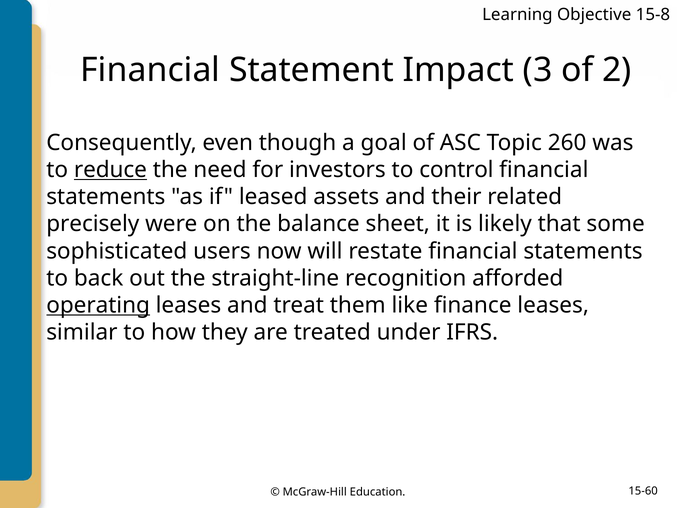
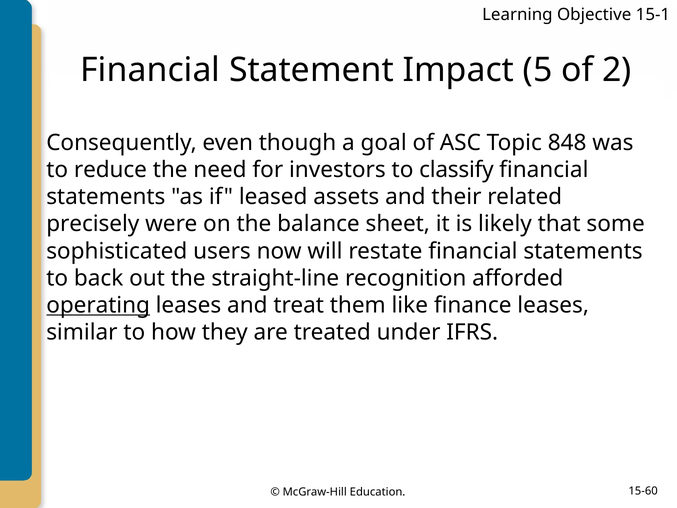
15-8: 15-8 -> 15-1
3: 3 -> 5
260: 260 -> 848
reduce underline: present -> none
control: control -> classify
